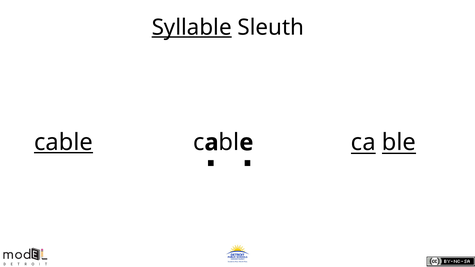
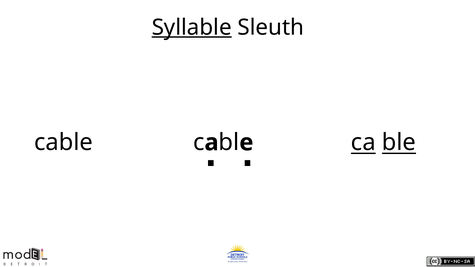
cable underline: present -> none
